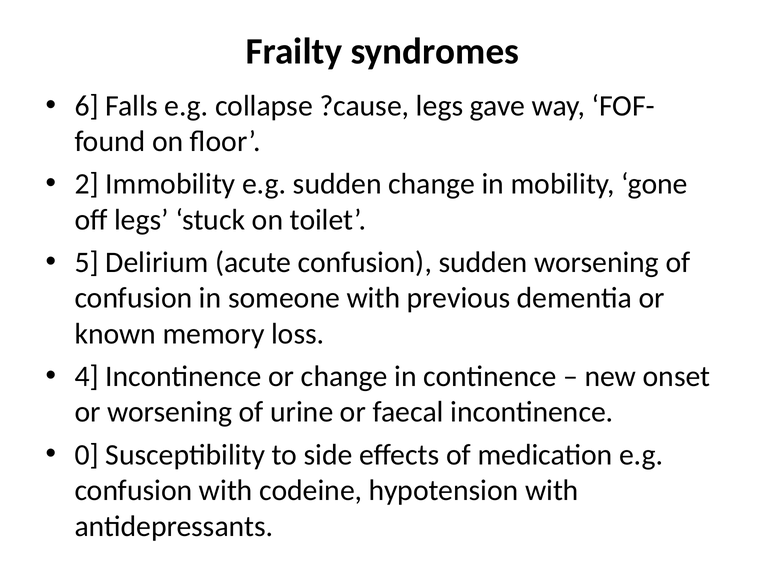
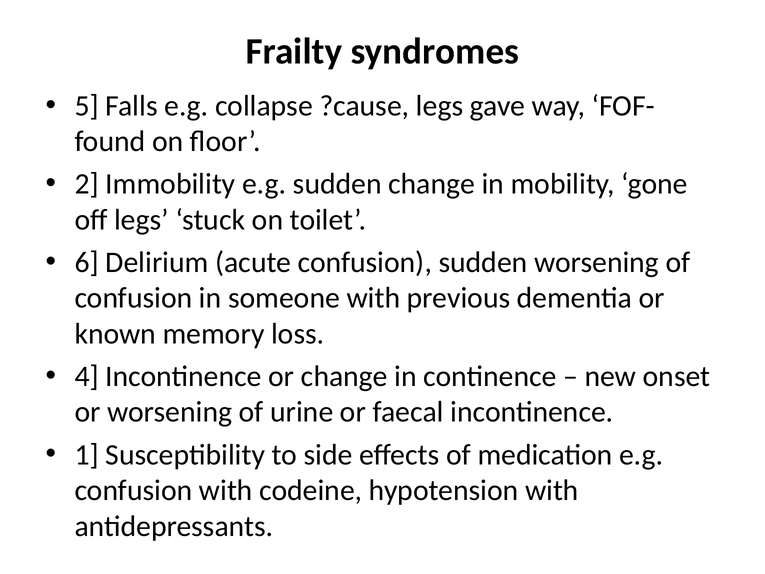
6: 6 -> 5
5: 5 -> 6
0: 0 -> 1
